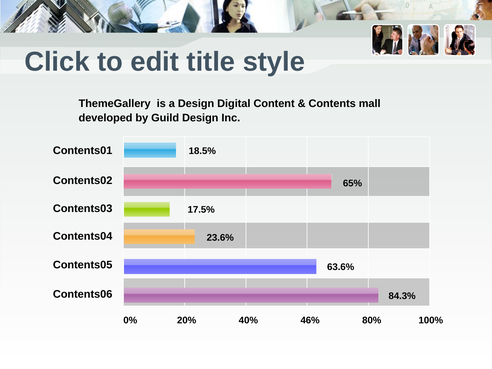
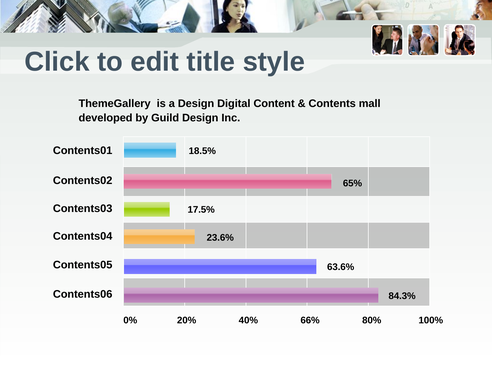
46%: 46% -> 66%
